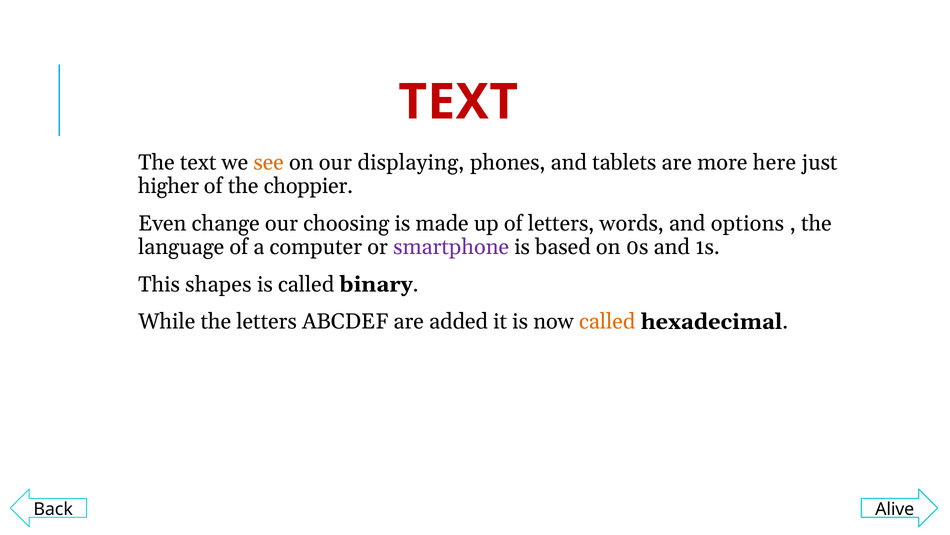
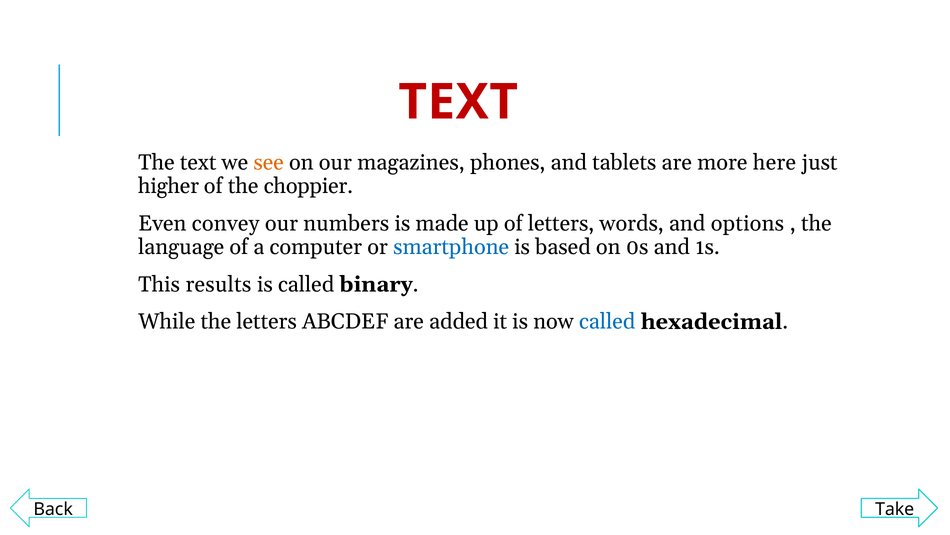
displaying: displaying -> magazines
change: change -> convey
choosing: choosing -> numbers
smartphone colour: purple -> blue
shapes: shapes -> results
called at (607, 321) colour: orange -> blue
Alive: Alive -> Take
